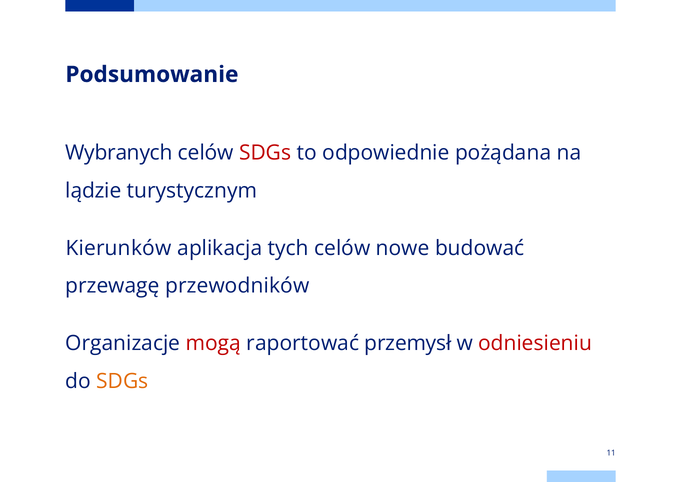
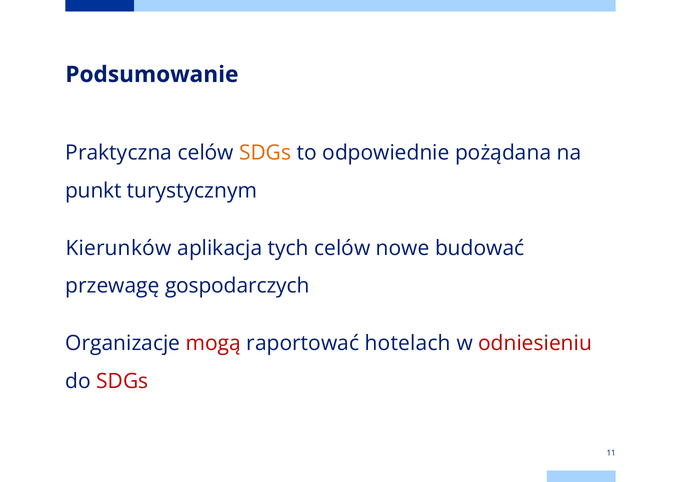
Wybranych: Wybranych -> Praktyczna
SDGs at (265, 153) colour: red -> orange
lądzie: lądzie -> punkt
przewodników: przewodników -> gospodarczych
przemysł: przemysł -> hotelach
SDGs at (122, 381) colour: orange -> red
